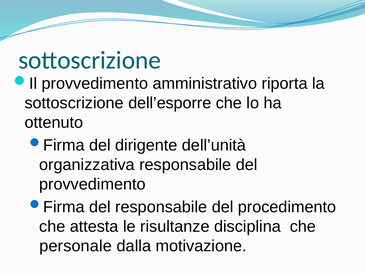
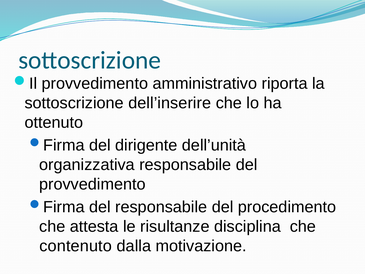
dell’esporre: dell’esporre -> dell’inserire
personale: personale -> contenuto
